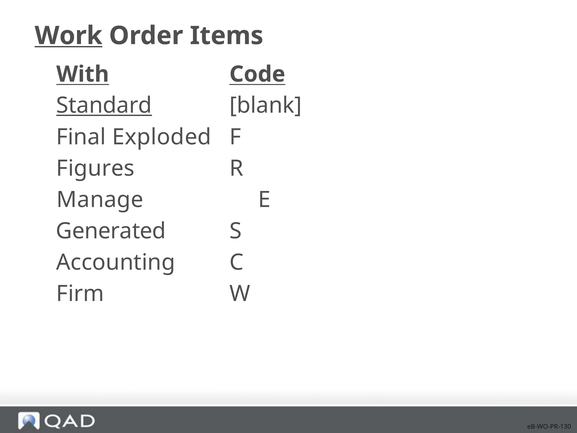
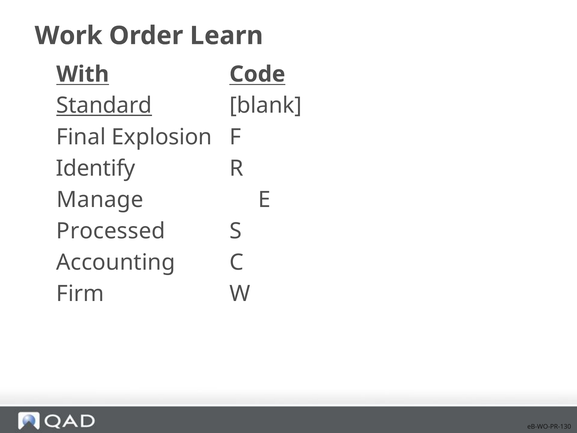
Work underline: present -> none
Items: Items -> Learn
Exploded: Exploded -> Explosion
Figures: Figures -> Identify
Generated: Generated -> Processed
